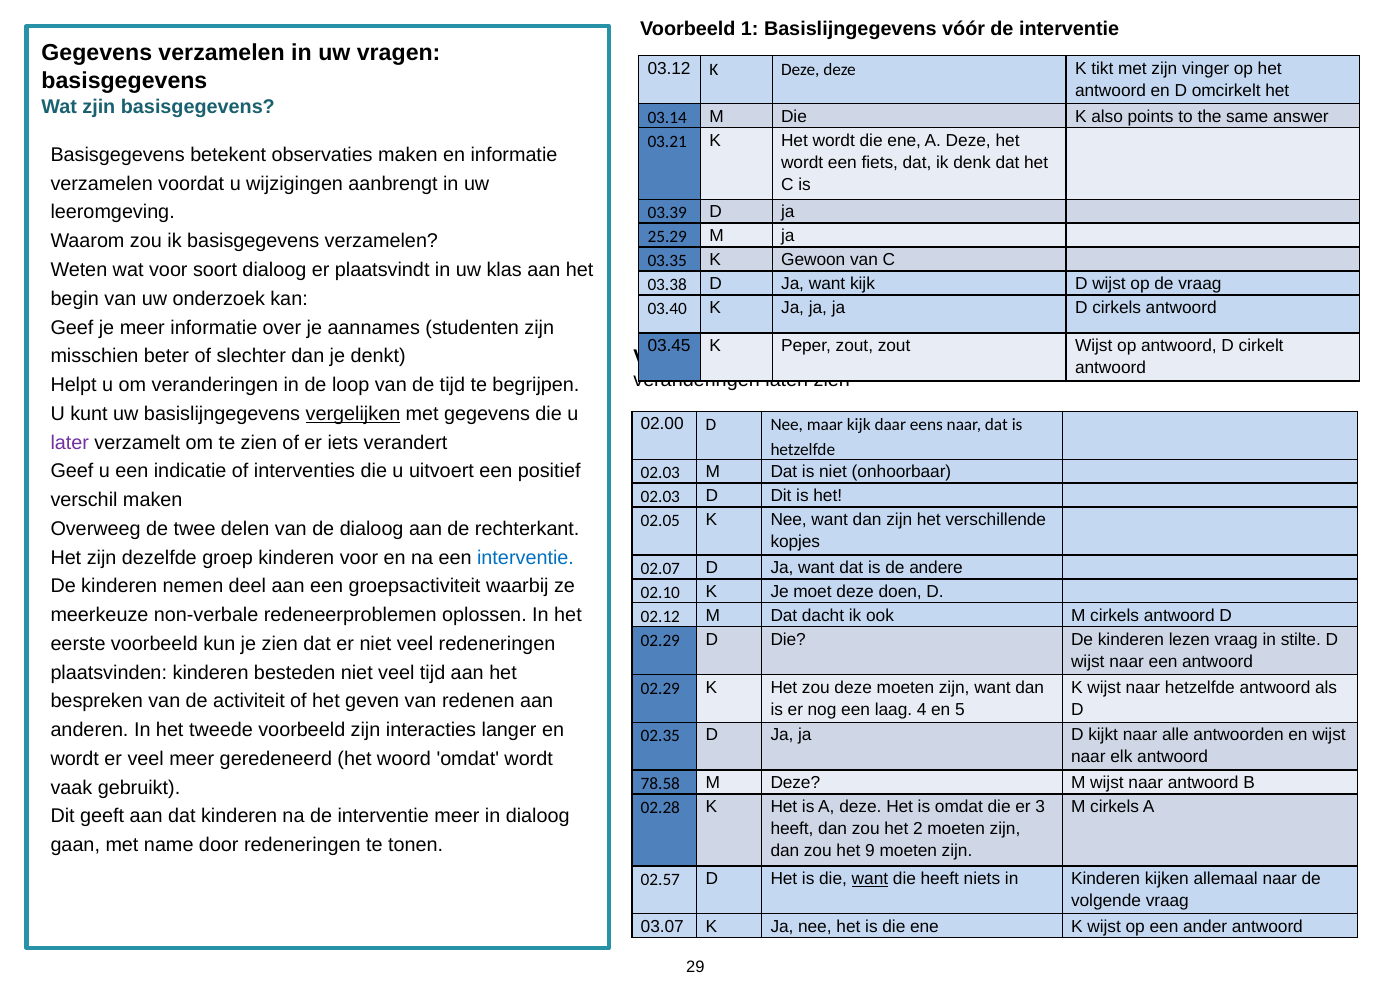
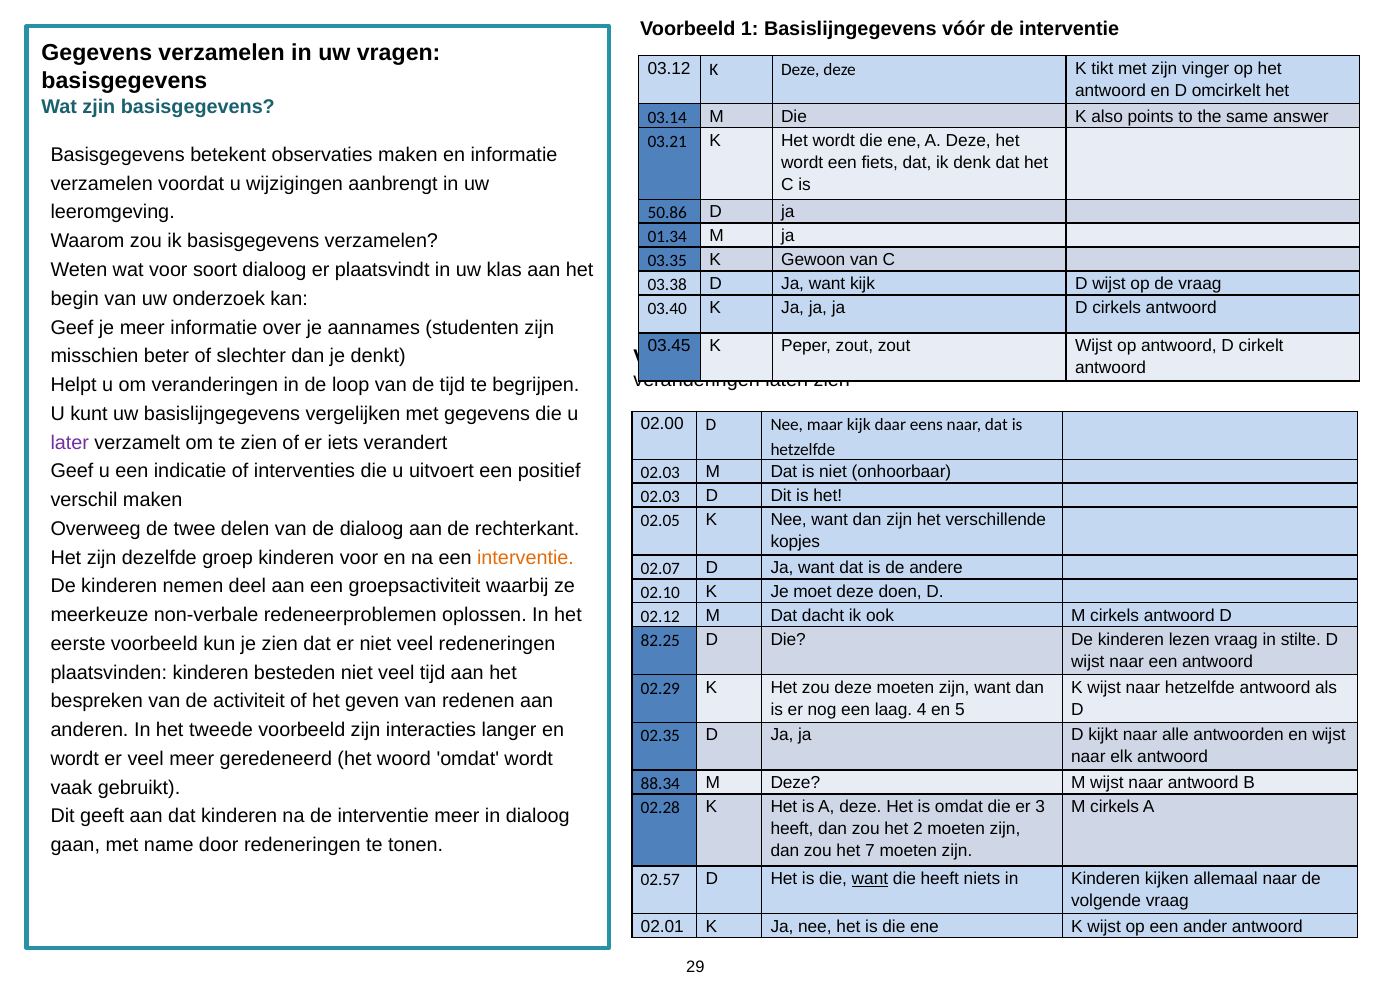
03.39: 03.39 -> 50.86
25.29: 25.29 -> 01.34
vergelijken underline: present -> none
interventie at (526, 557) colour: blue -> orange
02.29 at (660, 640): 02.29 -> 82.25
78.58: 78.58 -> 88.34
9: 9 -> 7
03.07: 03.07 -> 02.01
